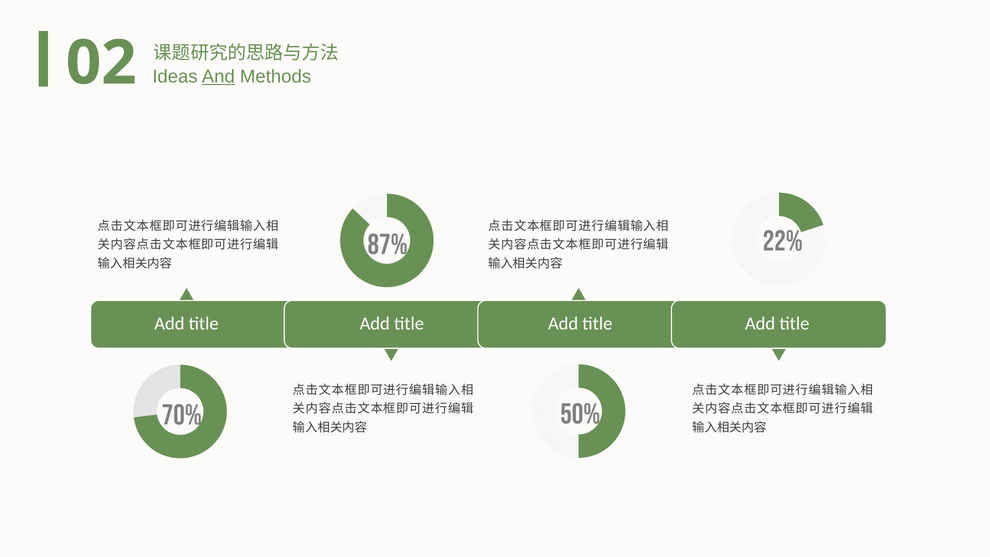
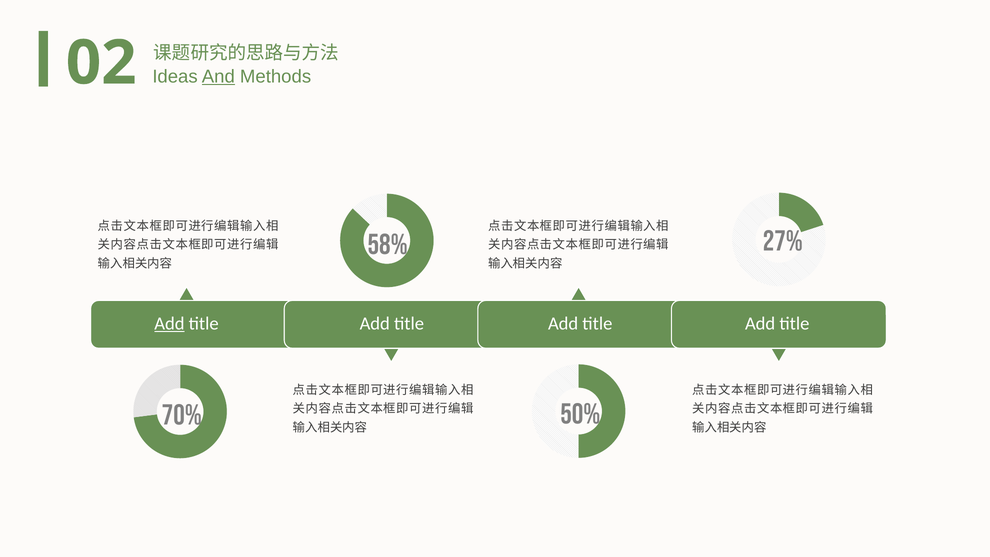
22%: 22% -> 27%
87%: 87% -> 58%
Add at (169, 324) underline: none -> present
